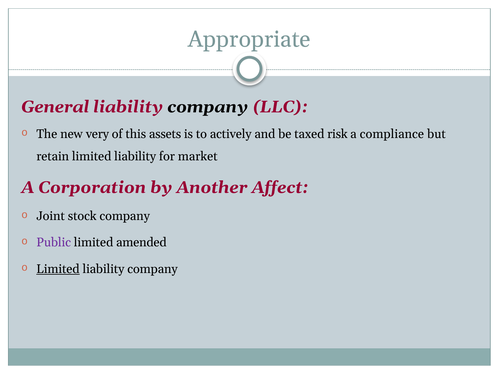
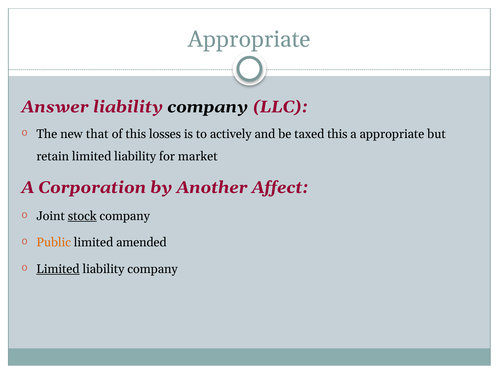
General: General -> Answer
very: very -> that
assets: assets -> losses
taxed risk: risk -> this
a compliance: compliance -> appropriate
stock underline: none -> present
Public colour: purple -> orange
